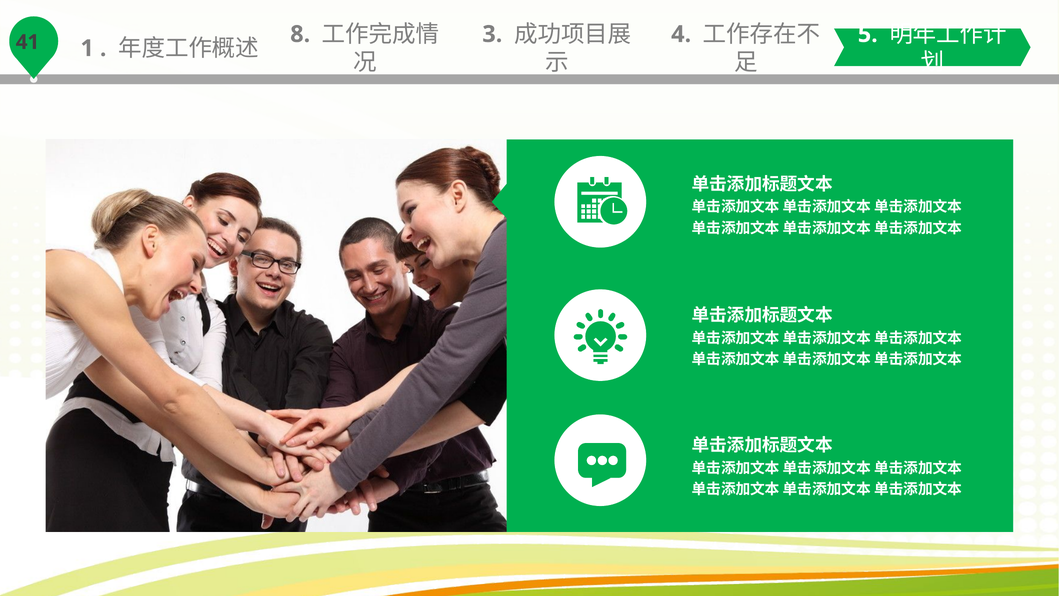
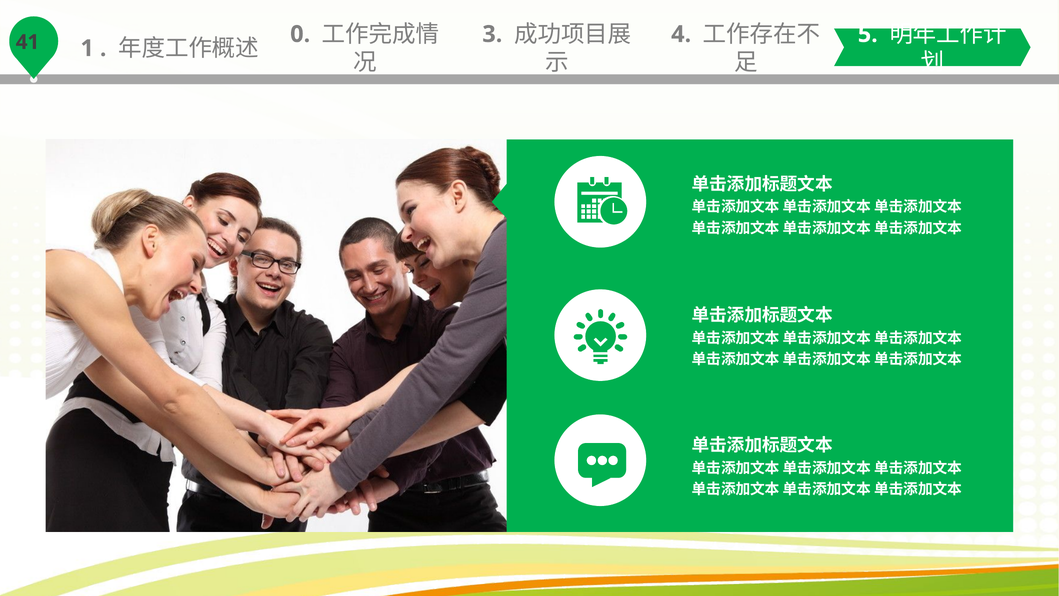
8: 8 -> 0
